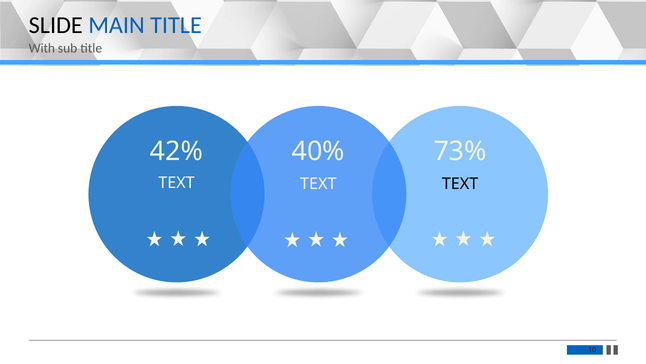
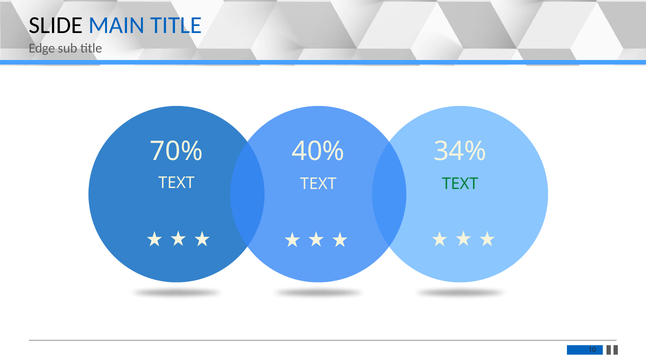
With: With -> Edge
42%: 42% -> 70%
73%: 73% -> 34%
TEXT at (460, 184) colour: black -> green
